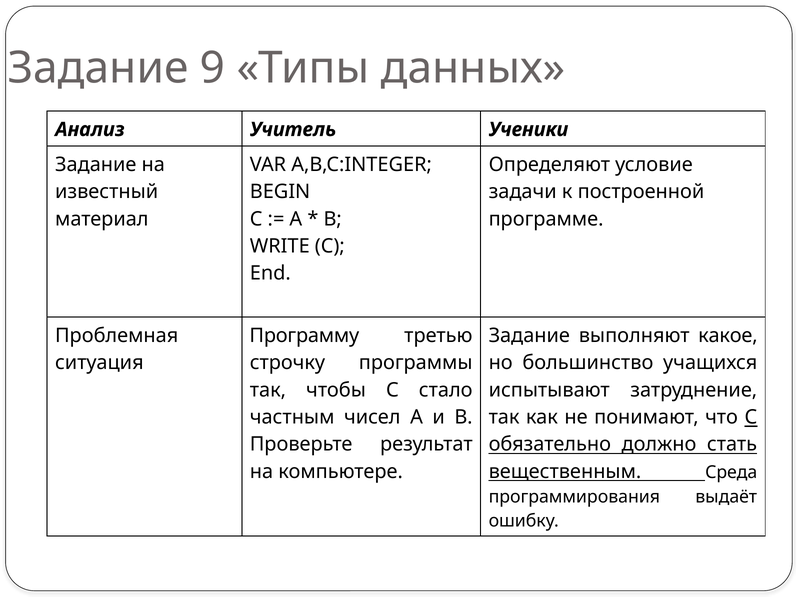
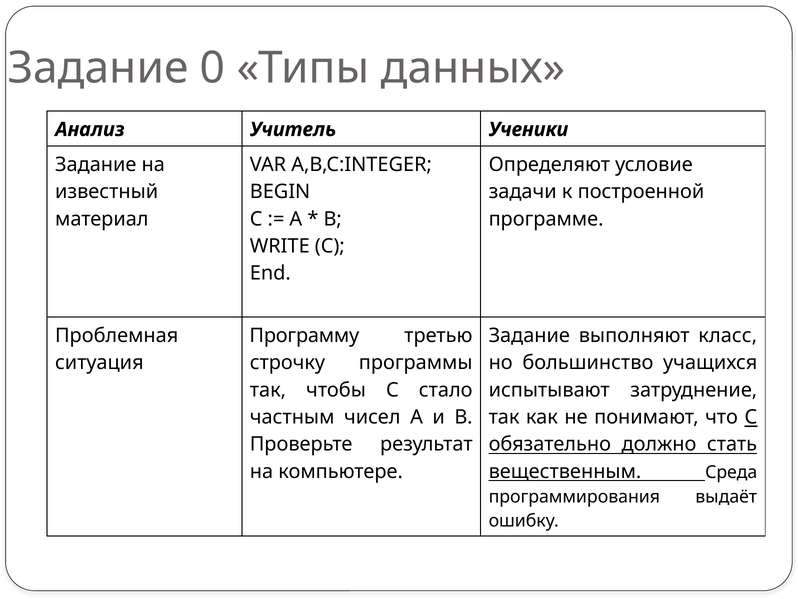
9: 9 -> 0
какое: какое -> класс
